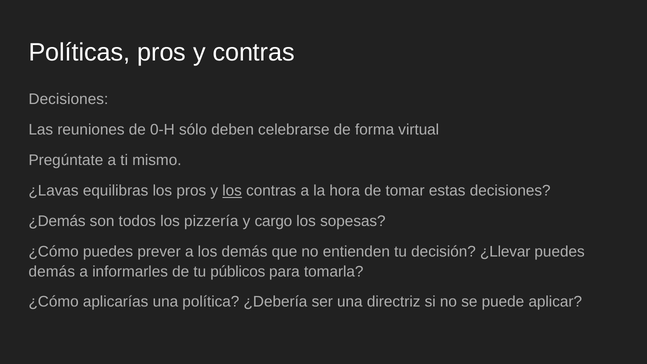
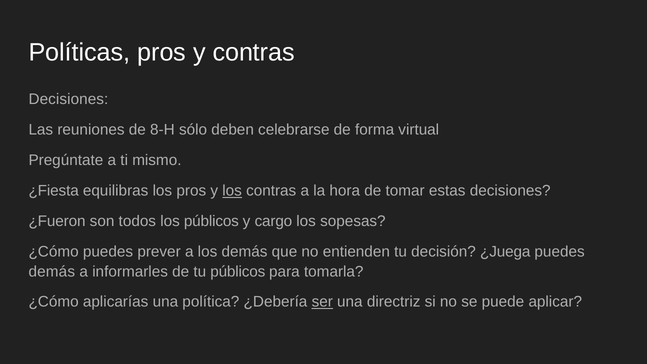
0-H: 0-H -> 8-H
¿Lavas: ¿Lavas -> ¿Fiesta
¿Demás: ¿Demás -> ¿Fueron
los pizzería: pizzería -> públicos
¿Llevar: ¿Llevar -> ¿Juega
ser underline: none -> present
